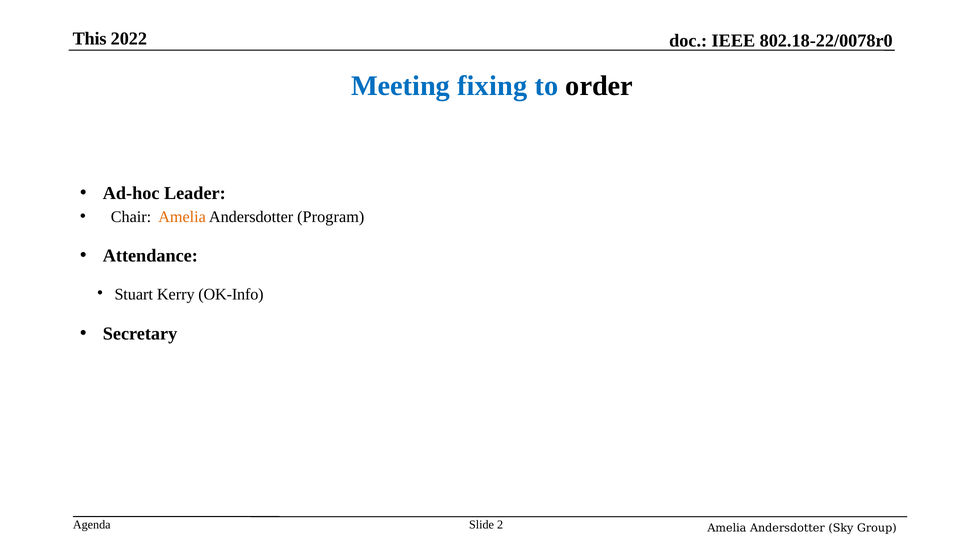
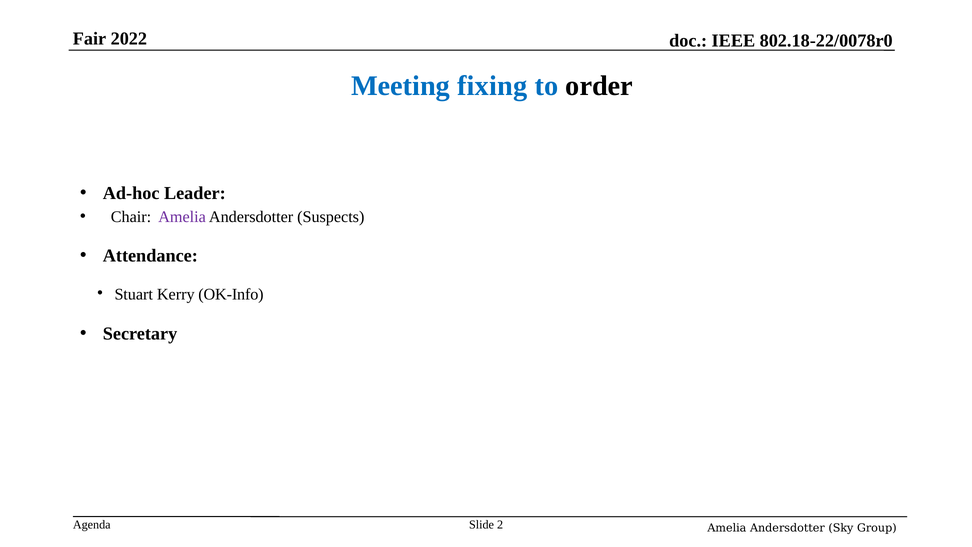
This: This -> Fair
Amelia at (182, 217) colour: orange -> purple
Program: Program -> Suspects
